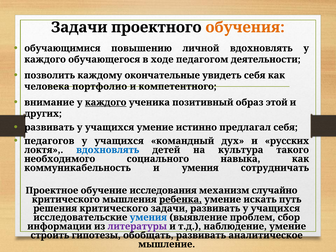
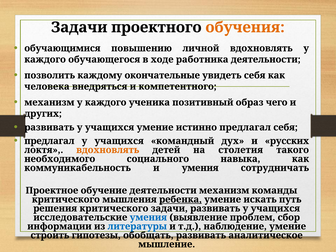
педагогом: педагогом -> работника
портфолио: портфолио -> внедряться
внимание at (49, 102): внимание -> механизм
каждого at (106, 102) underline: present -> none
этой: этой -> чего
педагогов at (49, 141): педагогов -> предлагал
вдохновлять at (108, 150) colour: blue -> orange
культура: культура -> столетия
обучение исследования: исследования -> деятельности
случайно: случайно -> команды
литературы colour: purple -> blue
